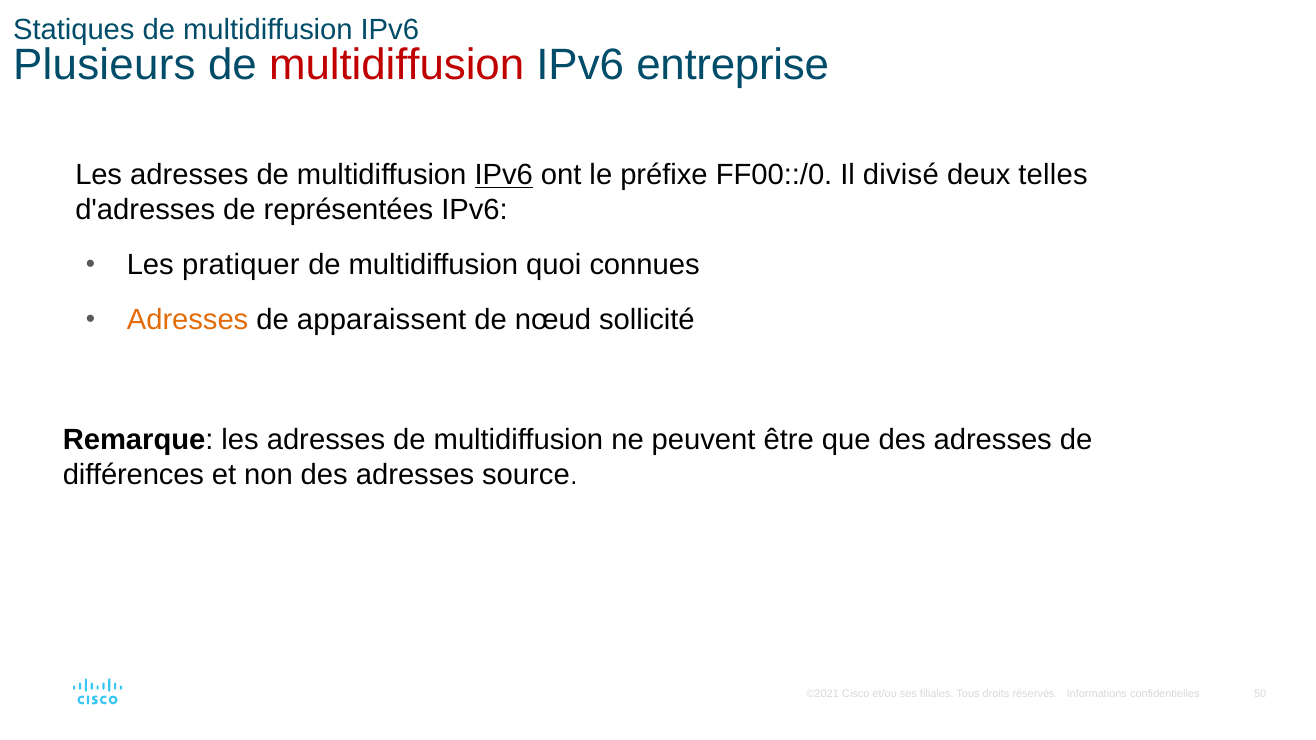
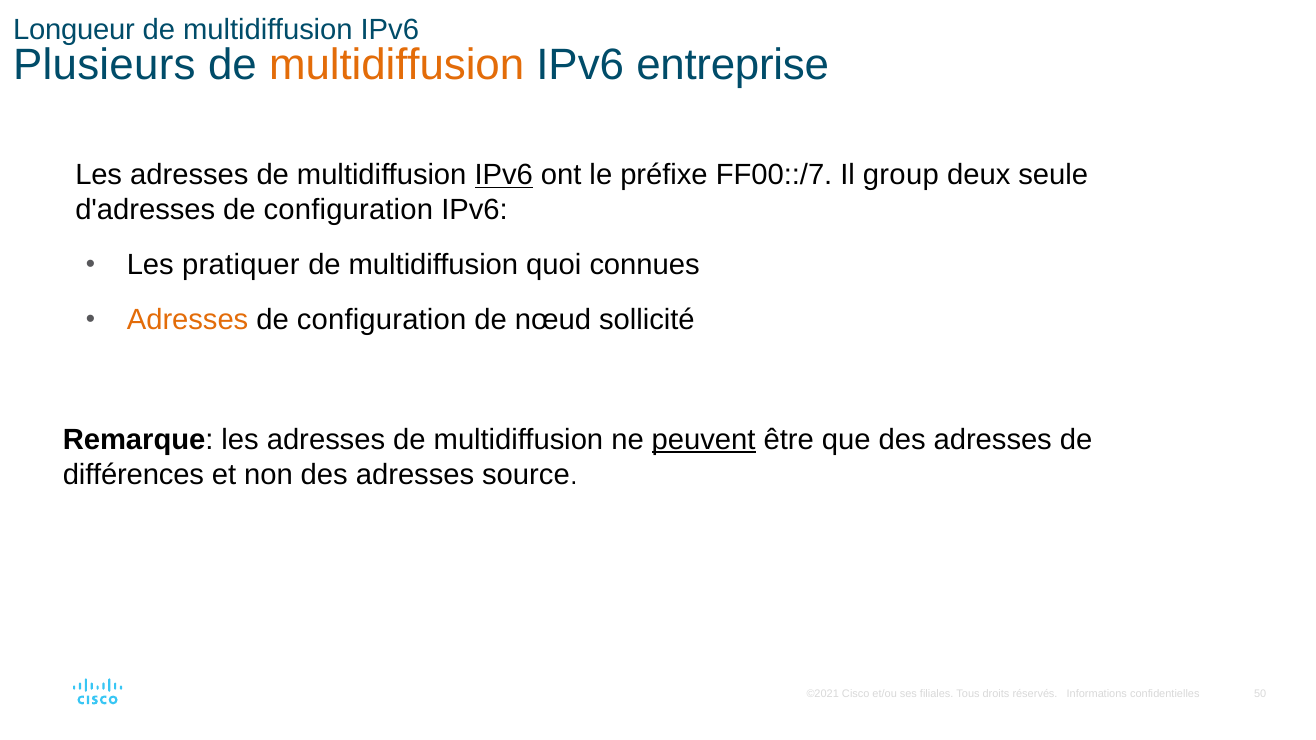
Statiques: Statiques -> Longueur
multidiffusion at (397, 65) colour: red -> orange
FF00::/0: FF00::/0 -> FF00::/7
divisé: divisé -> group
telles: telles -> seule
d'adresses de représentées: représentées -> configuration
apparaissent at (382, 320): apparaissent -> configuration
peuvent underline: none -> present
